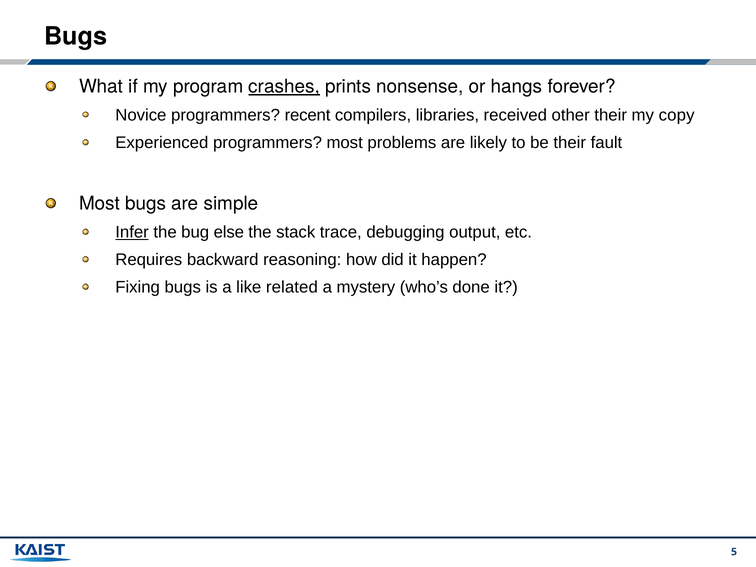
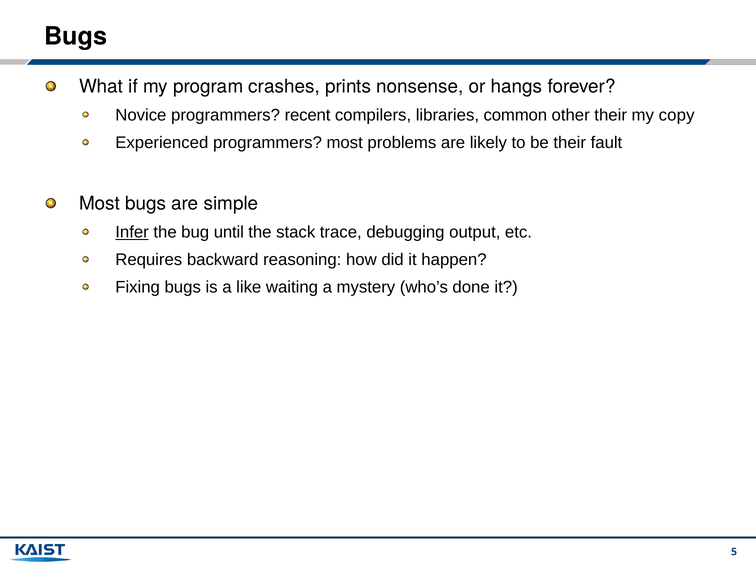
crashes underline: present -> none
received: received -> common
else: else -> until
related: related -> waiting
